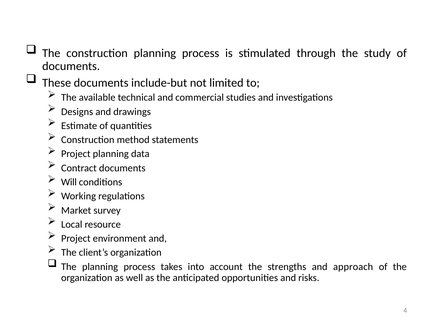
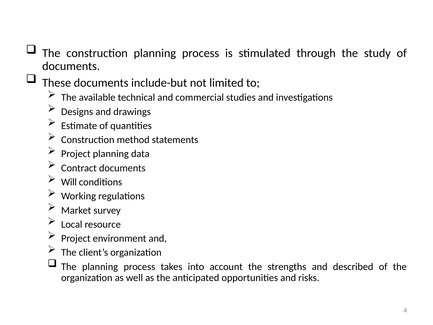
approach: approach -> described
